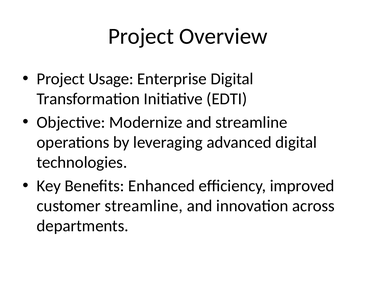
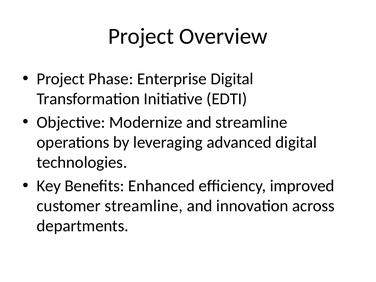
Usage: Usage -> Phase
